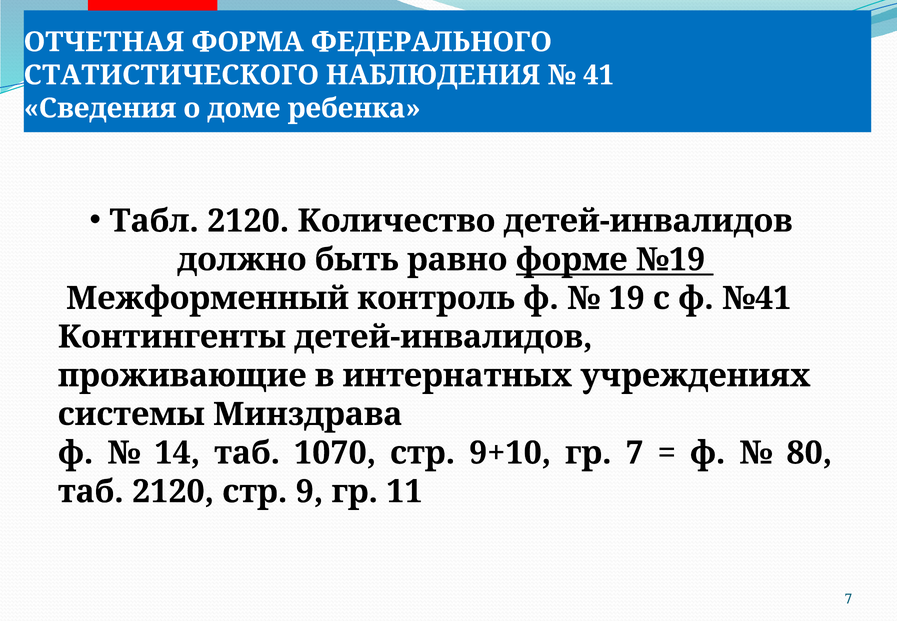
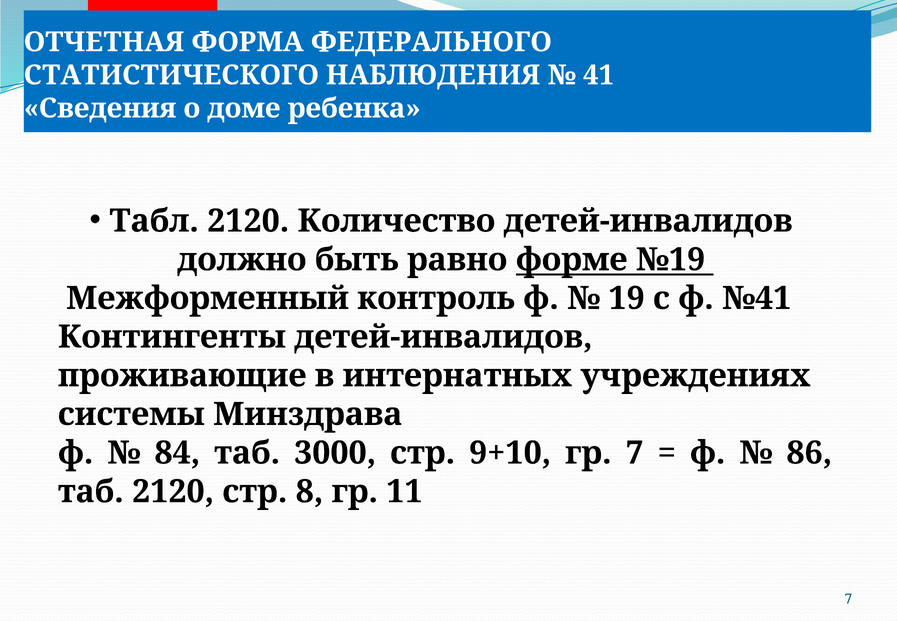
14: 14 -> 84
1070: 1070 -> 3000
80: 80 -> 86
9: 9 -> 8
